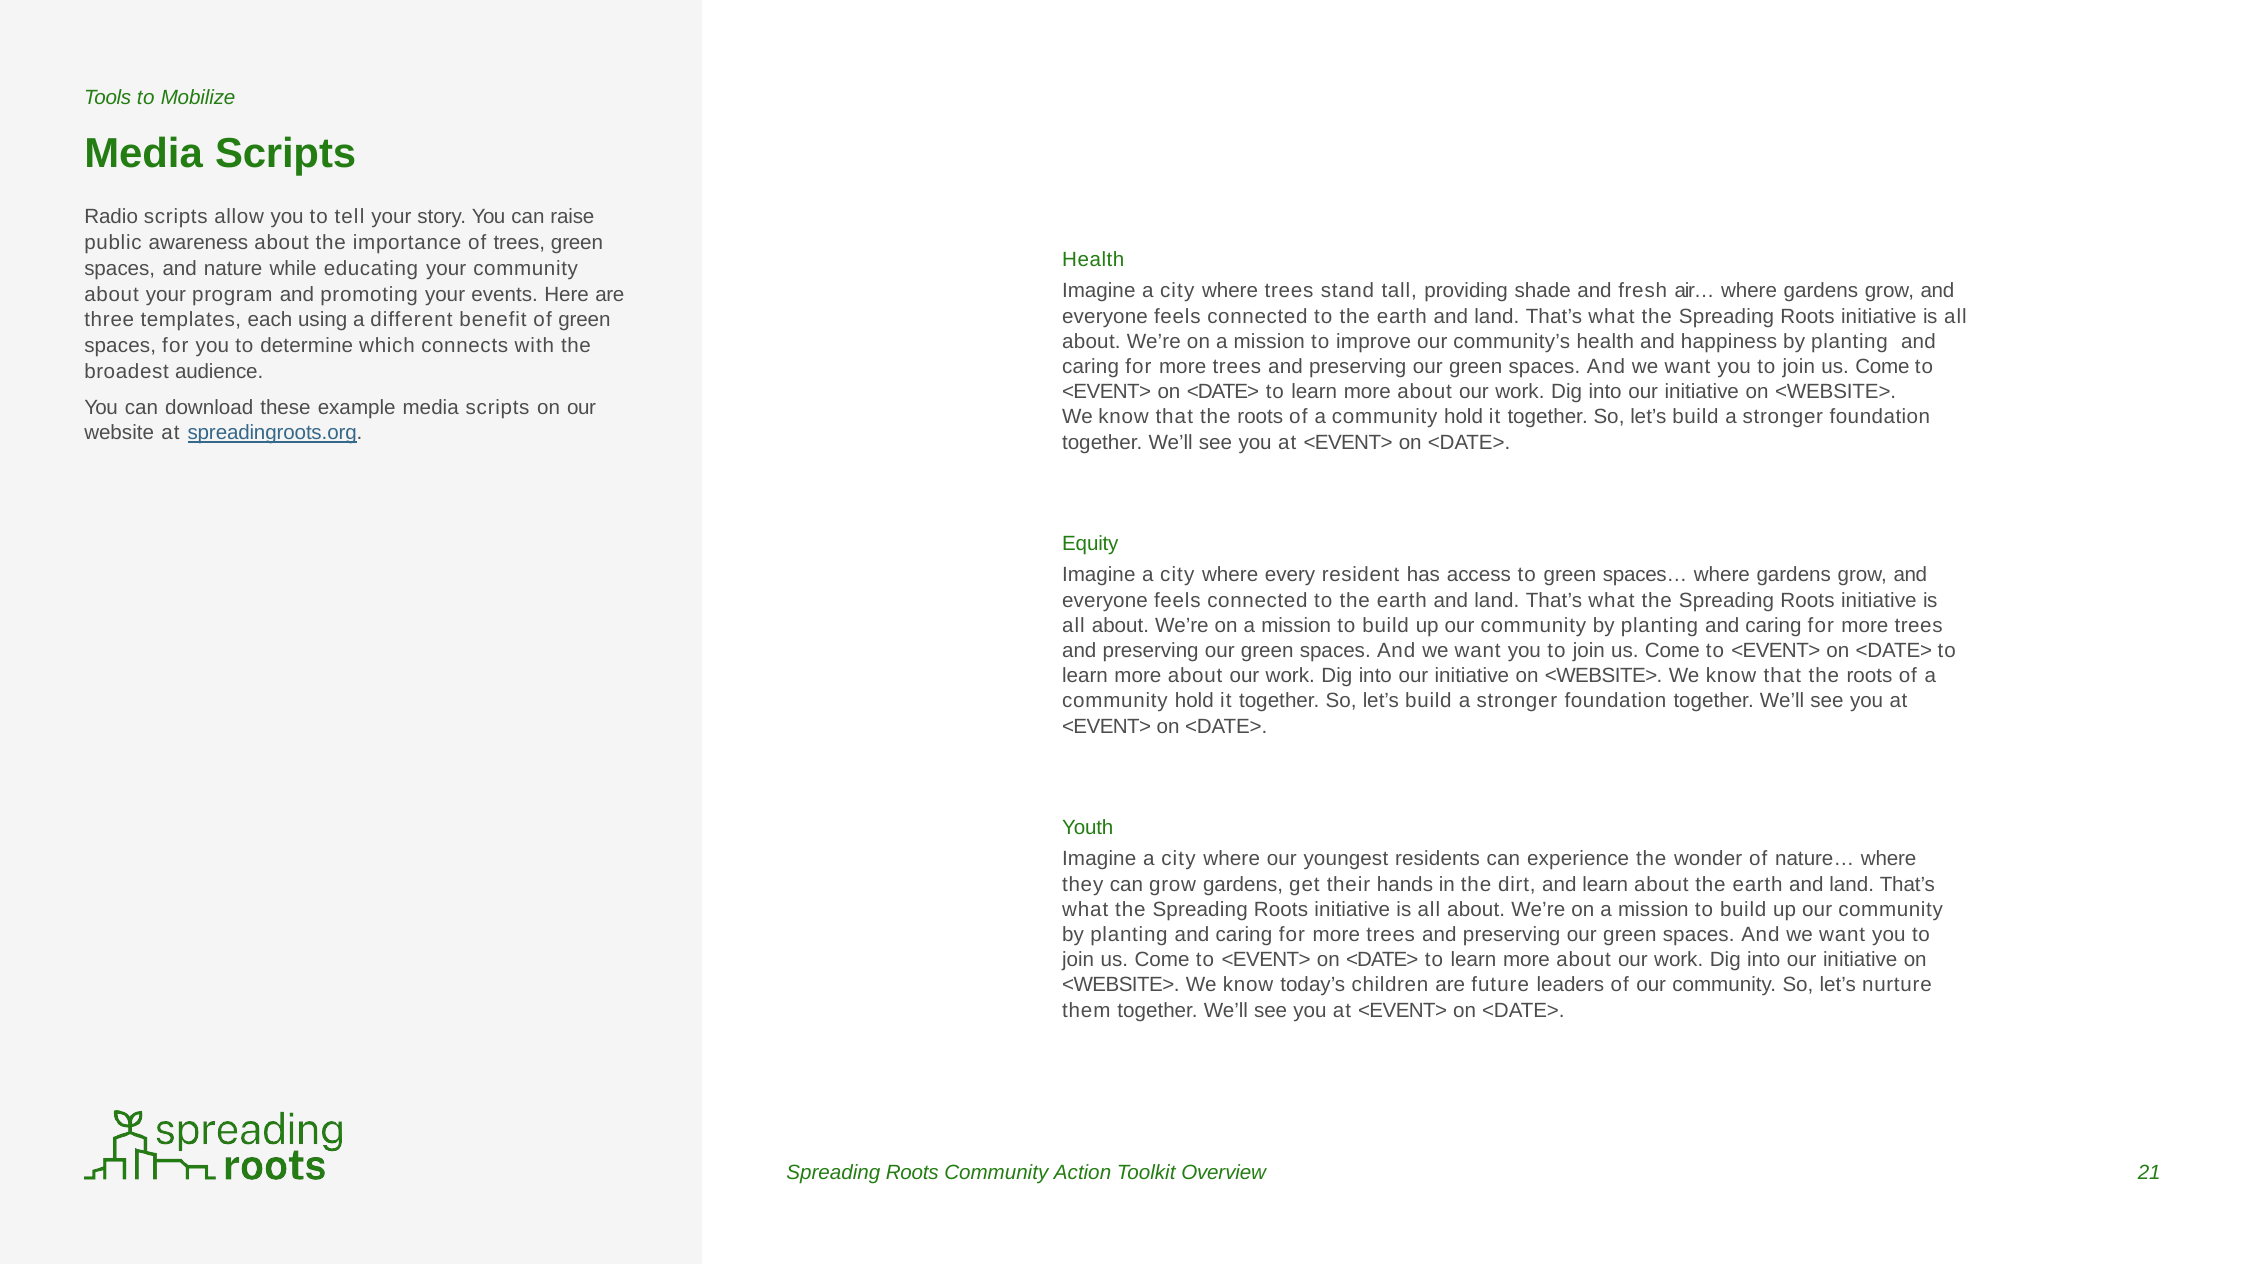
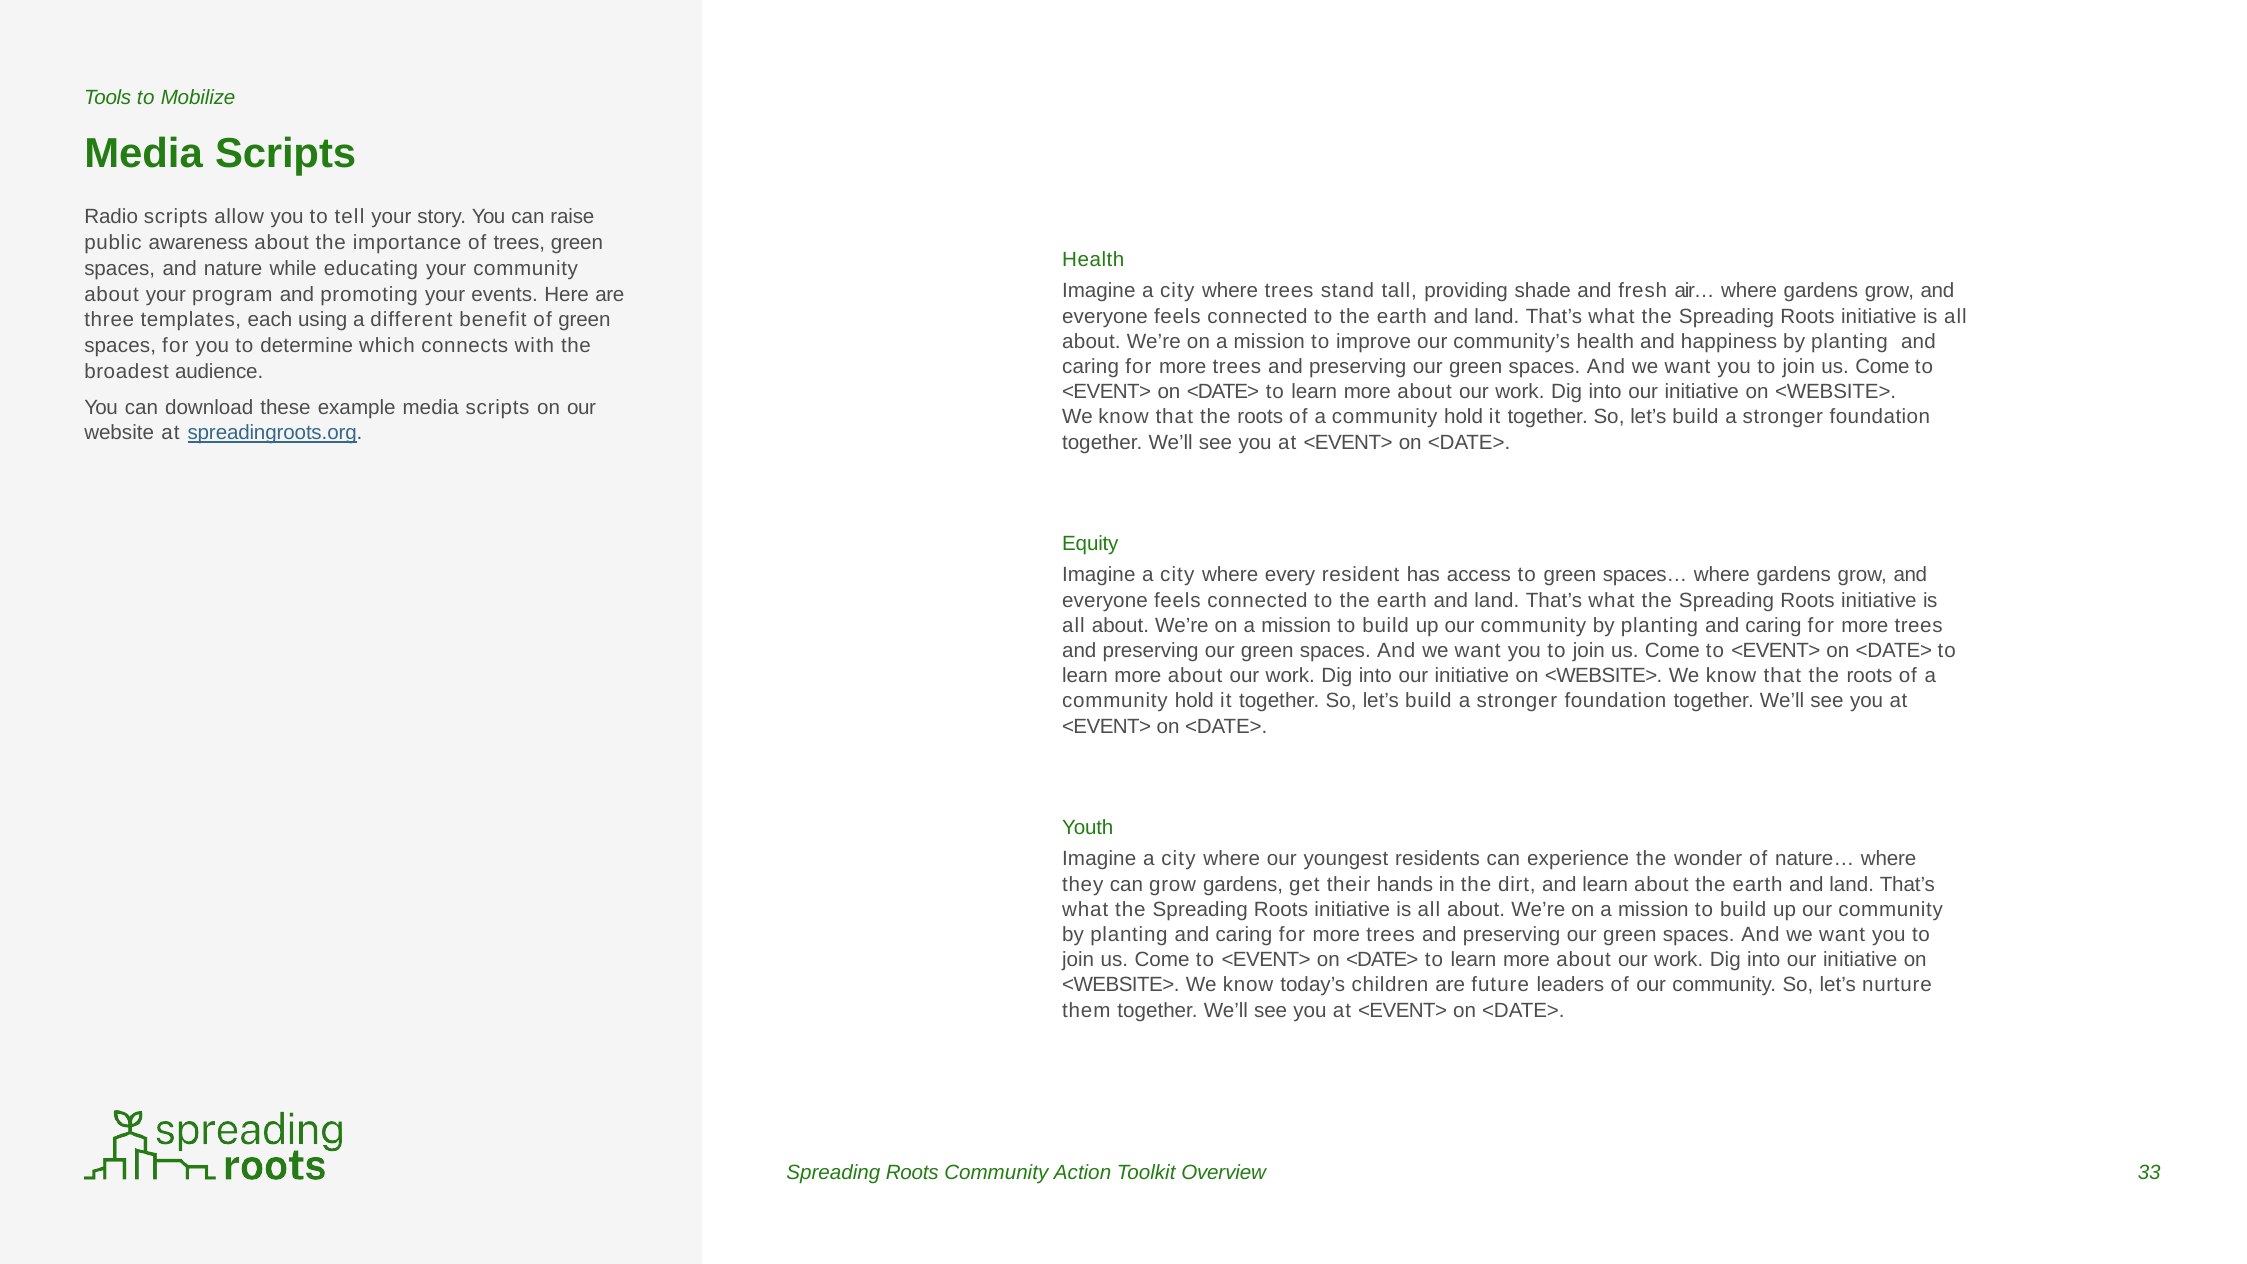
21: 21 -> 33
